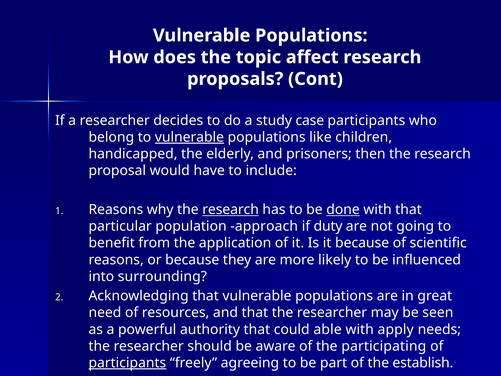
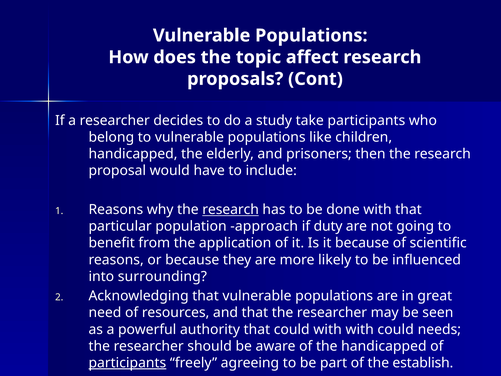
case: case -> take
vulnerable at (189, 137) underline: present -> none
done underline: present -> none
could able: able -> with
with apply: apply -> could
the participating: participating -> handicapped
